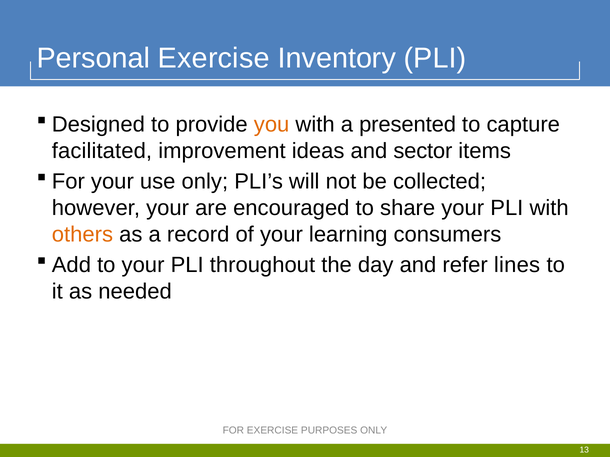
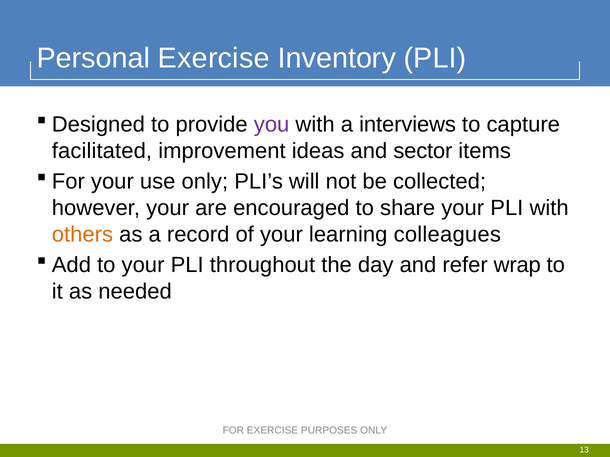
you colour: orange -> purple
presented: presented -> interviews
consumers: consumers -> colleagues
lines: lines -> wrap
